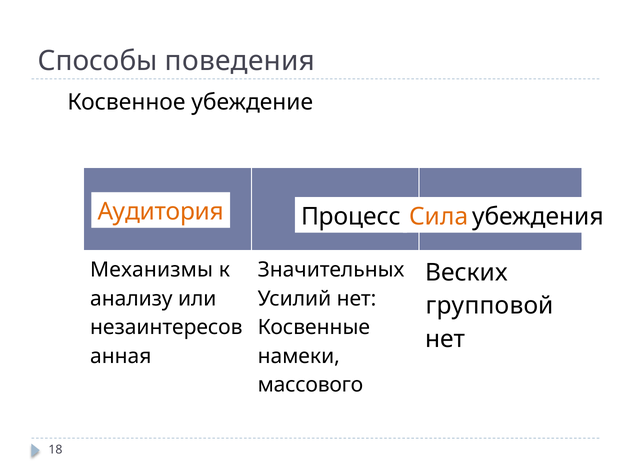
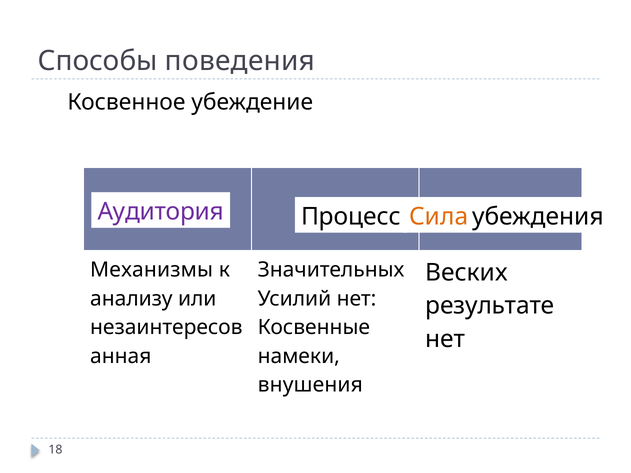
Аудитория colour: orange -> purple
групповой: групповой -> результате
массового: массового -> внушения
